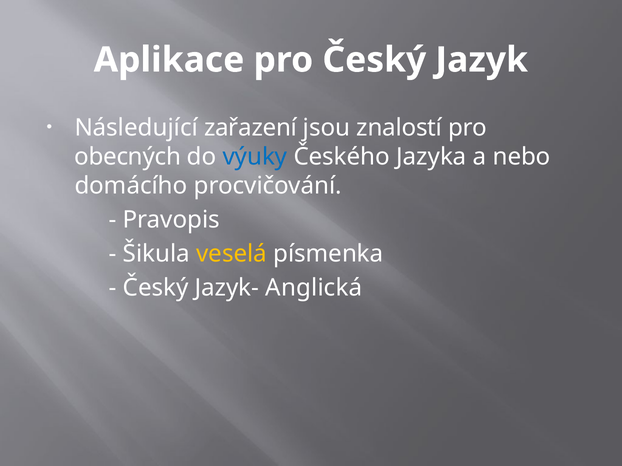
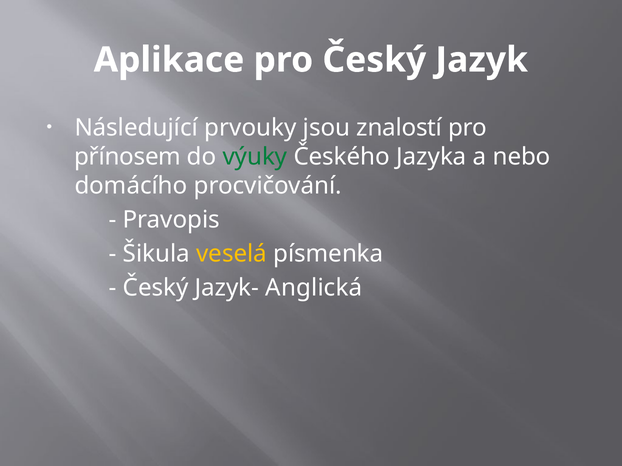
zařazení: zařazení -> prvouky
obecných: obecných -> přínosem
výuky colour: blue -> green
